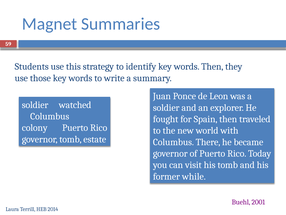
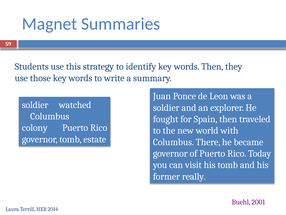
while: while -> really
